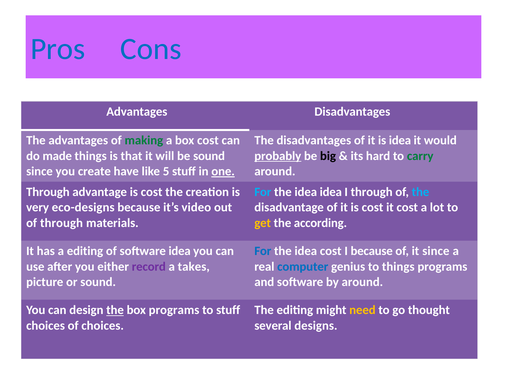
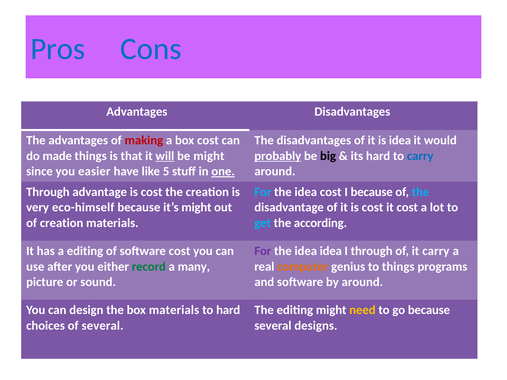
making colour: green -> red
will underline: none -> present
be sound: sound -> might
carry at (420, 156) colour: green -> blue
create: create -> easier
idea idea: idea -> cost
I through: through -> because
eco-designs: eco-designs -> eco-himself
it’s video: video -> might
of through: through -> creation
get colour: yellow -> light blue
software idea: idea -> cost
For at (263, 251) colour: blue -> purple
idea cost: cost -> idea
I because: because -> through
it since: since -> carry
record colour: purple -> green
takes: takes -> many
computer colour: blue -> orange
the at (115, 310) underline: present -> none
box programs: programs -> materials
to stuff: stuff -> hard
go thought: thought -> because
of choices: choices -> several
